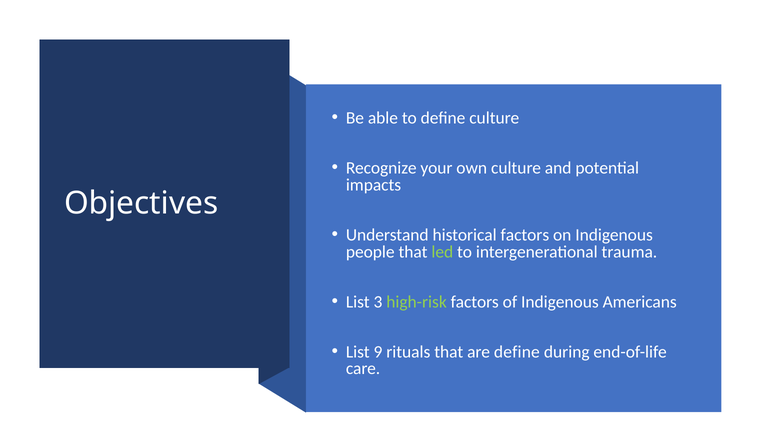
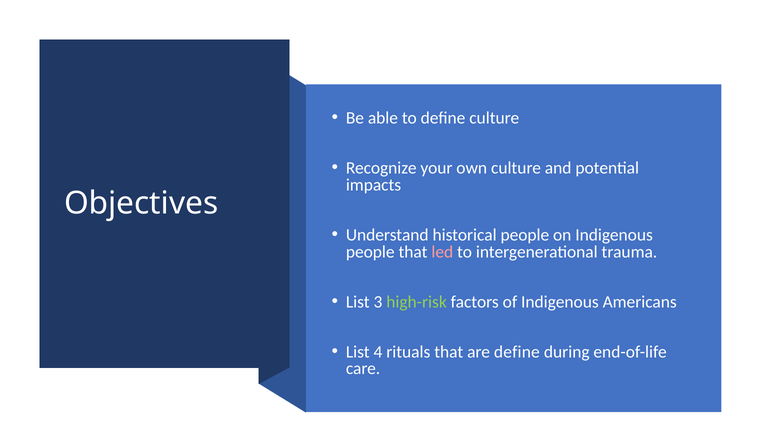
historical factors: factors -> people
led colour: light green -> pink
9: 9 -> 4
